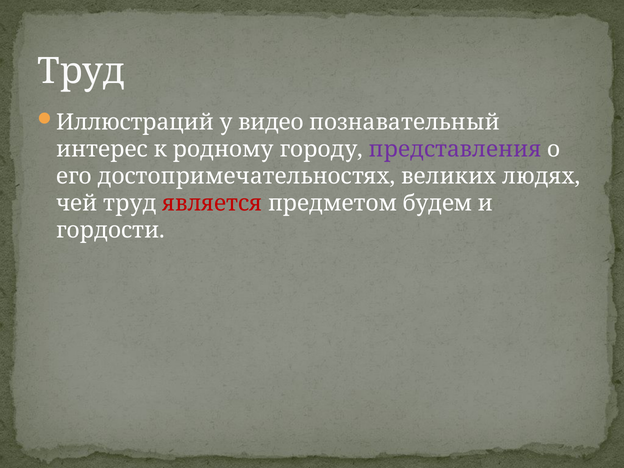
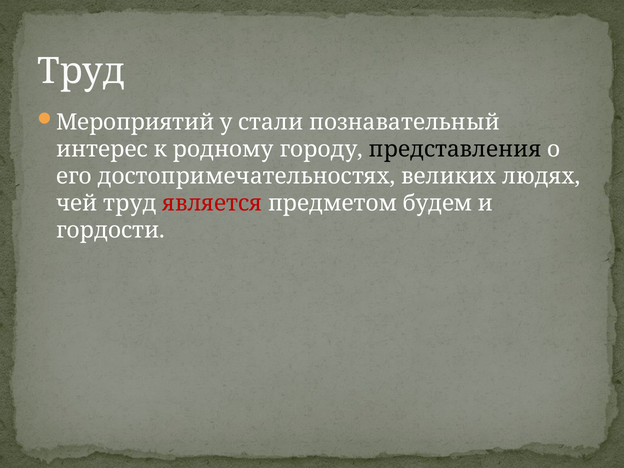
Иллюстраций: Иллюстраций -> Мероприятий
видео: видео -> стали
представления colour: purple -> black
